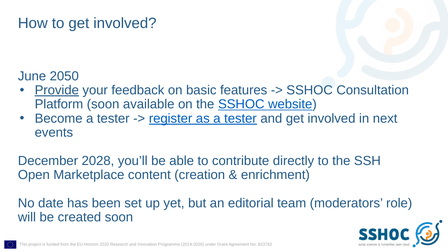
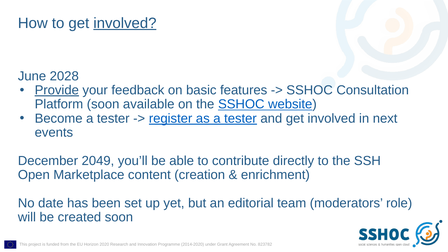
involved at (125, 23) underline: none -> present
2050: 2050 -> 2028
2028: 2028 -> 2049
